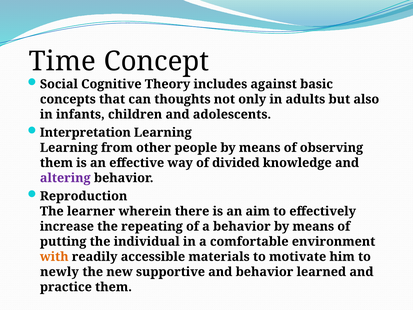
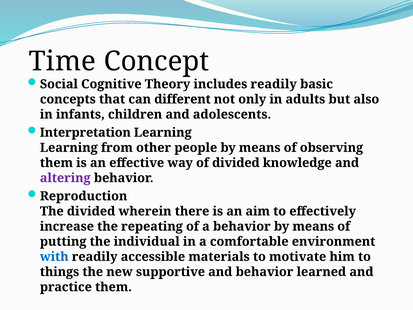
includes against: against -> readily
thoughts: thoughts -> different
The learner: learner -> divided
with colour: orange -> blue
newly: newly -> things
